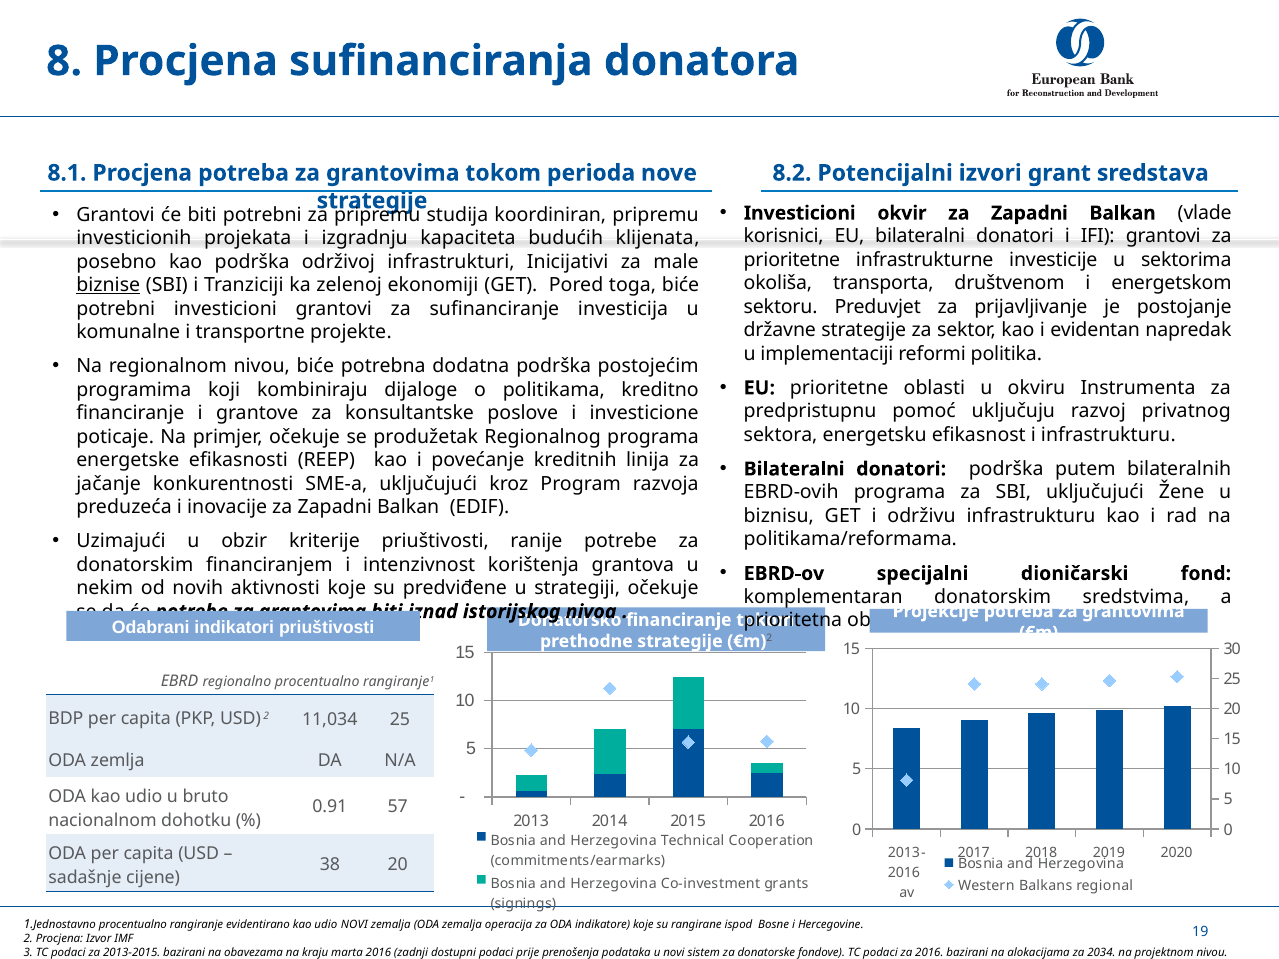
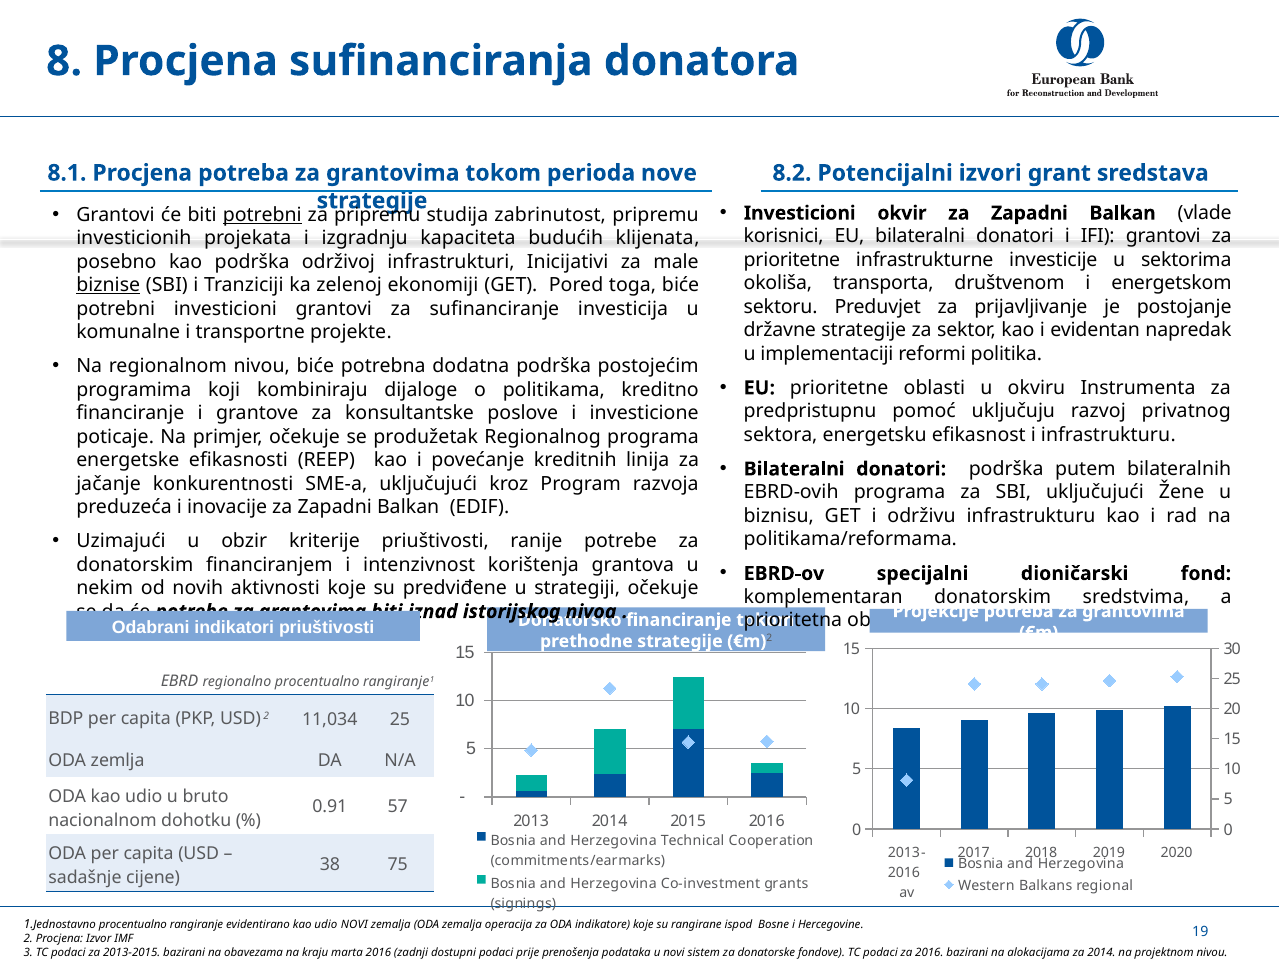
potrebni at (262, 215) underline: none -> present
koordiniran: koordiniran -> zabrinutost
38 20: 20 -> 75
za 2034: 2034 -> 2014
